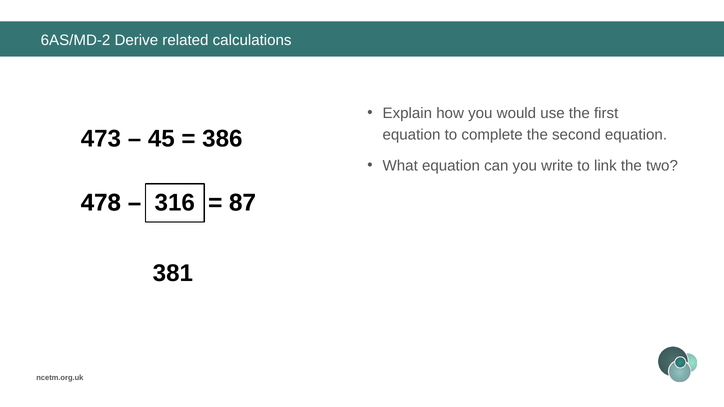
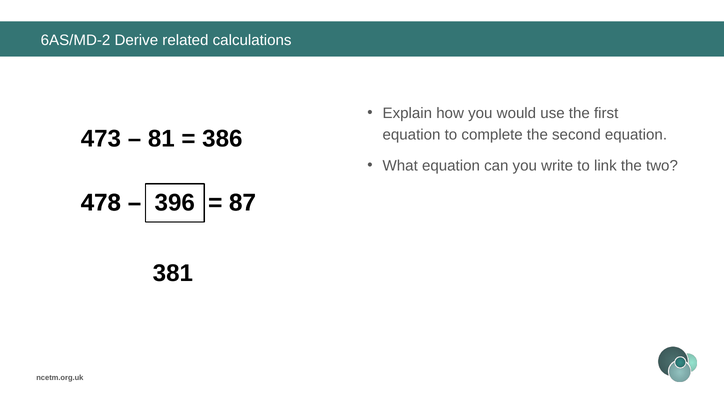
45: 45 -> 81
316: 316 -> 396
